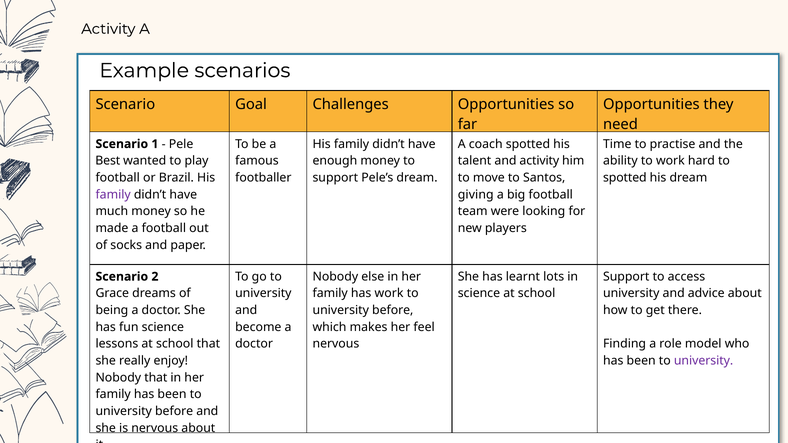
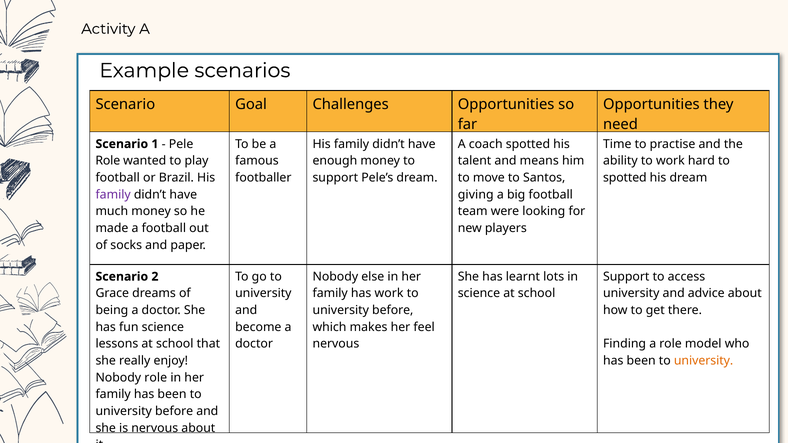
Best at (108, 161): Best -> Role
and activity: activity -> means
university at (704, 361) colour: purple -> orange
Nobody that: that -> role
